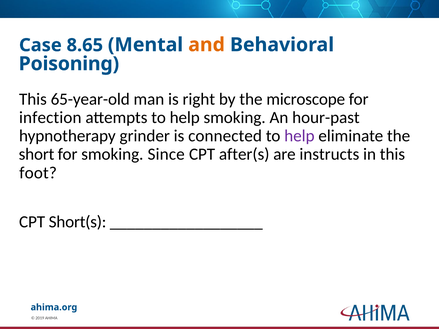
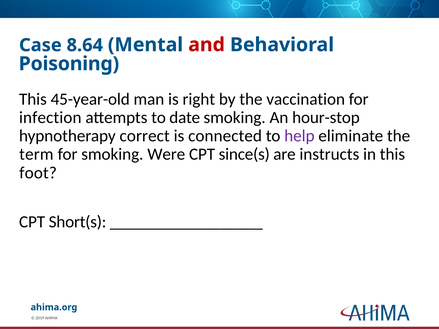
8.65: 8.65 -> 8.64
and colour: orange -> red
65-year-old: 65-year-old -> 45-year-old
microscope: microscope -> vaccination
attempts to help: help -> date
hour-past: hour-past -> hour-stop
grinder: grinder -> correct
short: short -> term
Since: Since -> Were
after(s: after(s -> since(s
